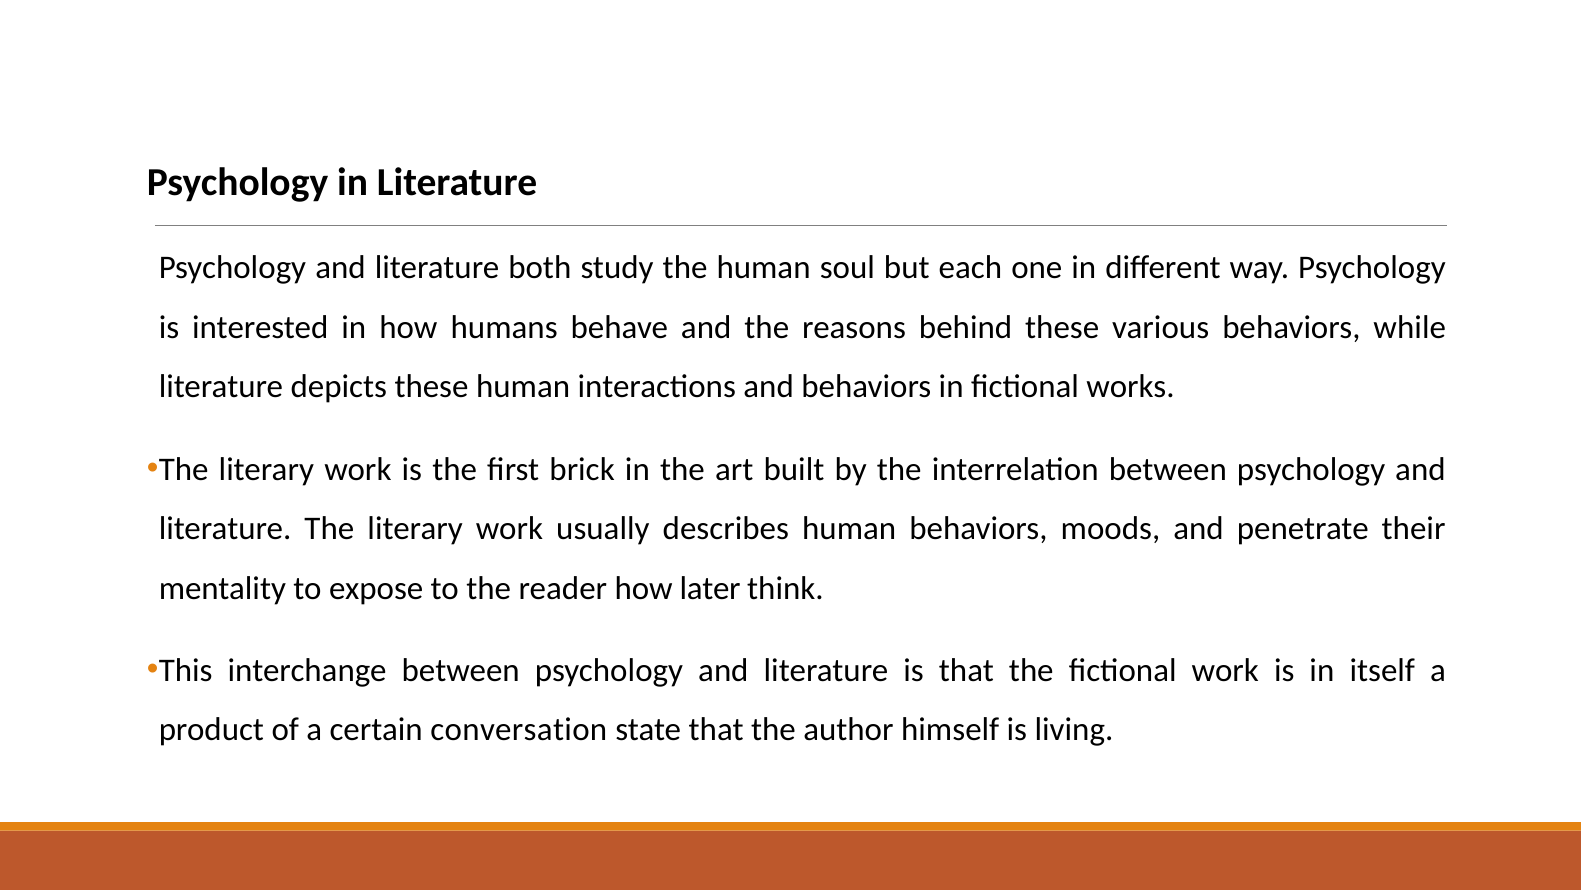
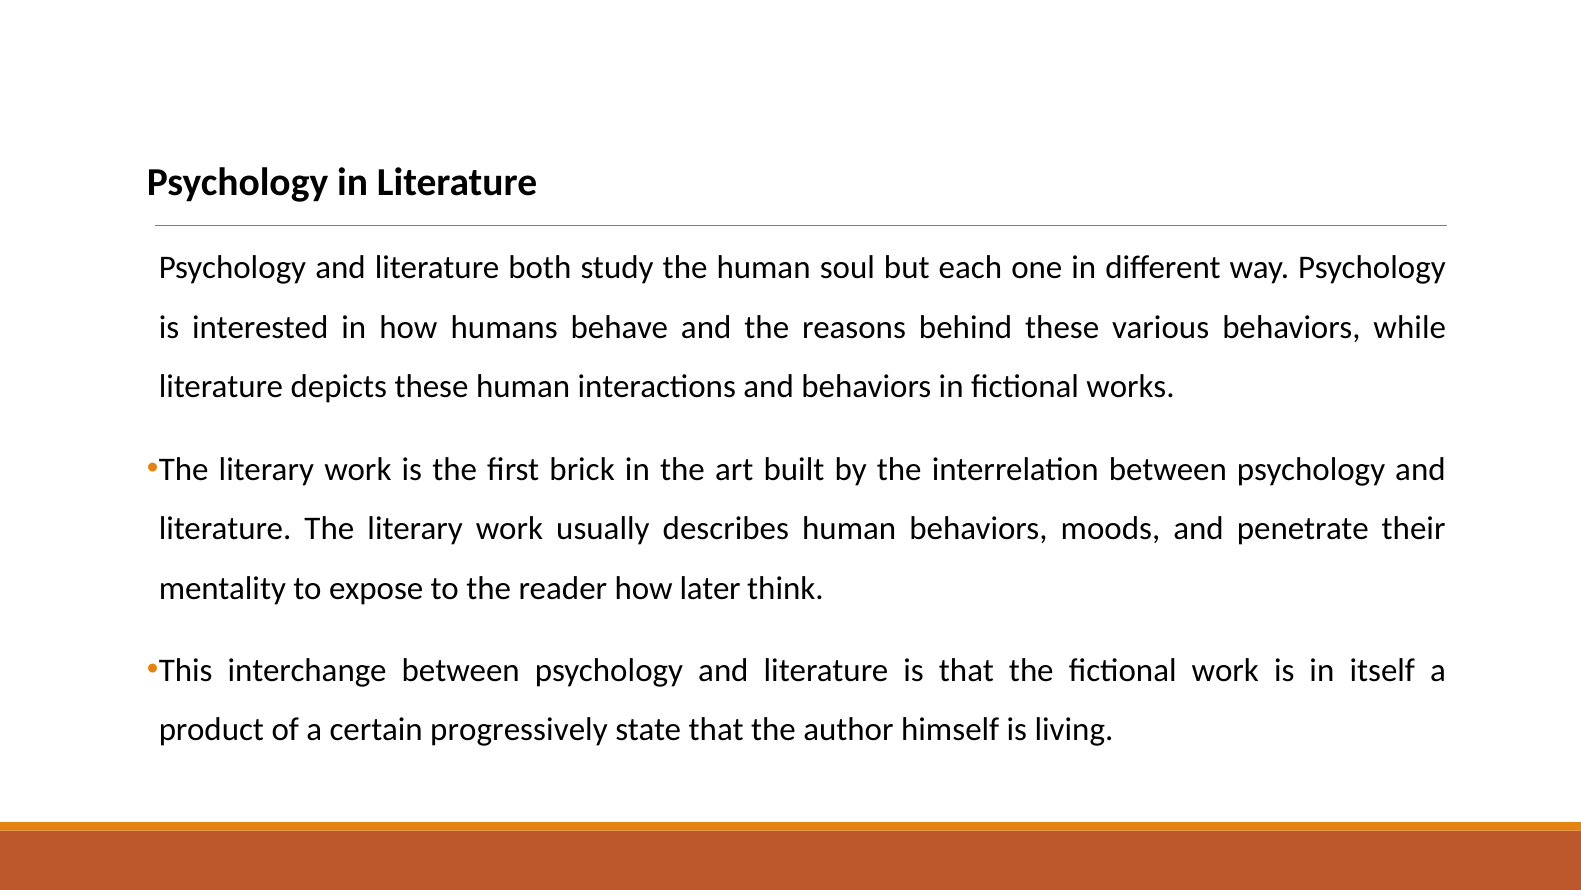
conversation: conversation -> progressively
